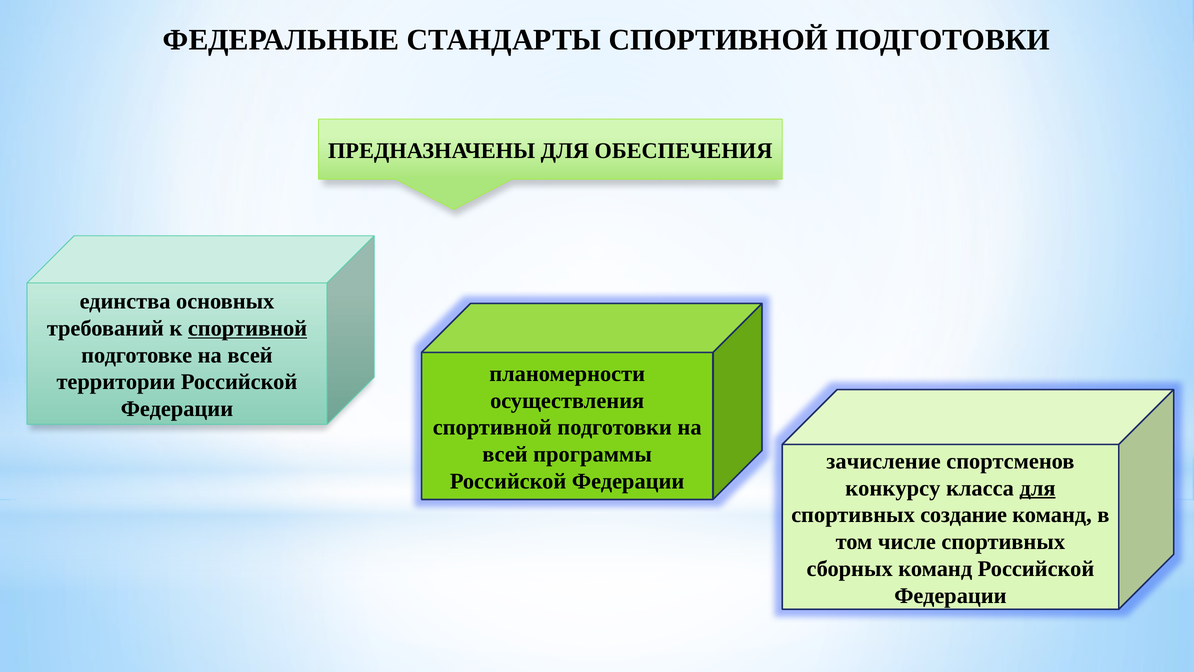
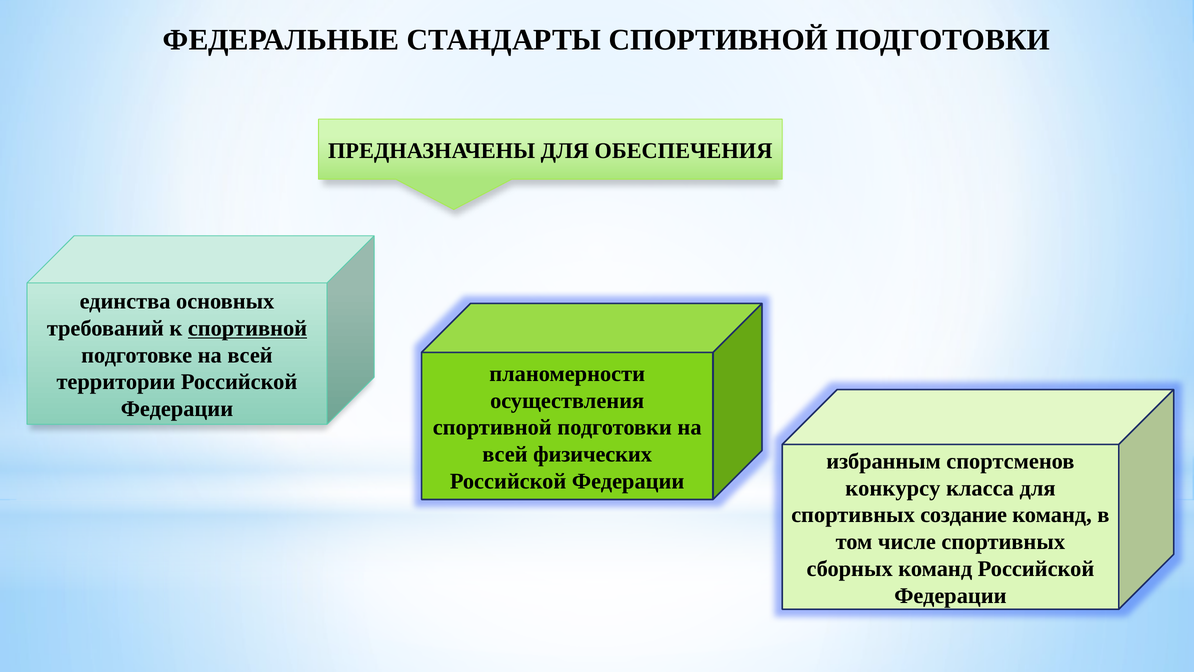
программы: программы -> физических
зачисление: зачисление -> избранным
для at (1038, 488) underline: present -> none
